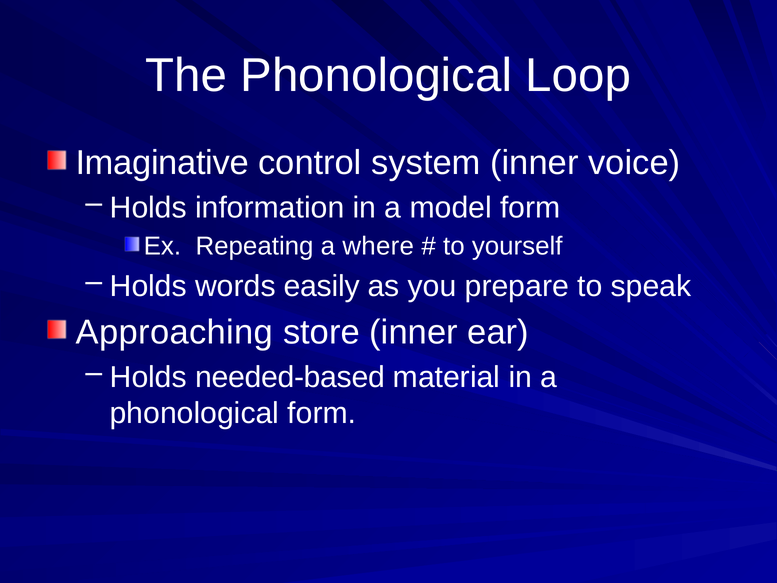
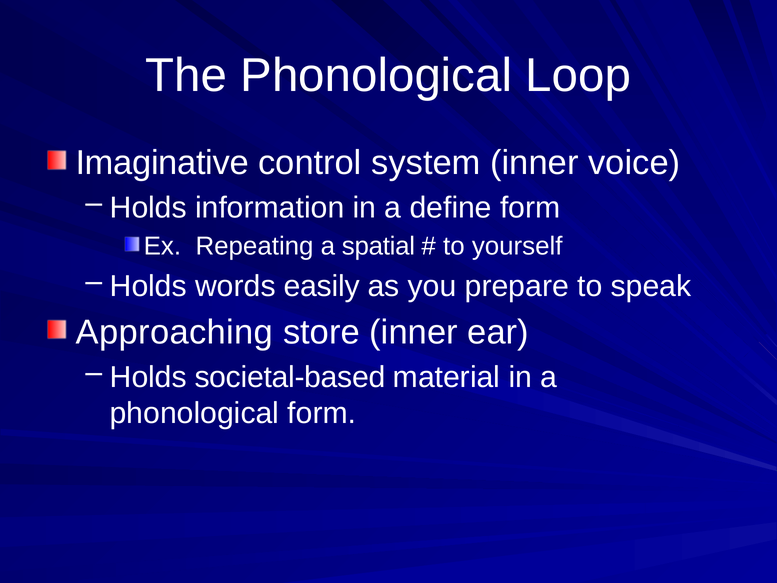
model: model -> define
where: where -> spatial
needed-based: needed-based -> societal-based
